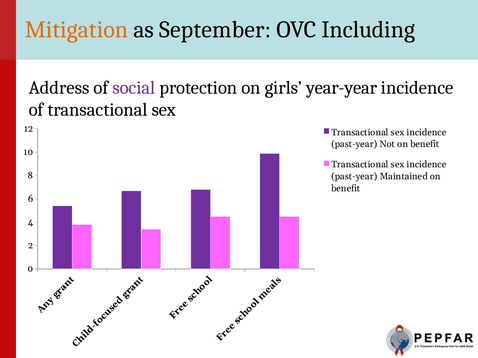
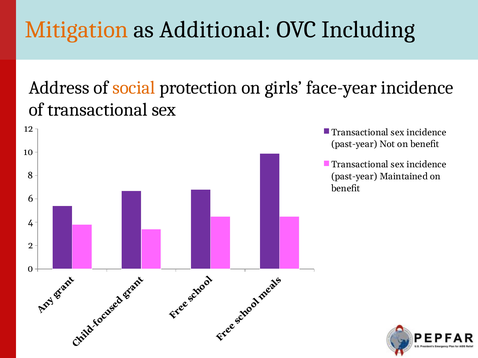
September: September -> Additional
social colour: purple -> orange
year-year: year-year -> face-year
